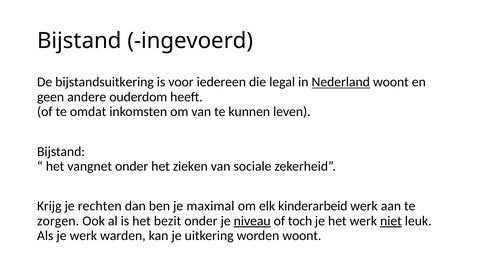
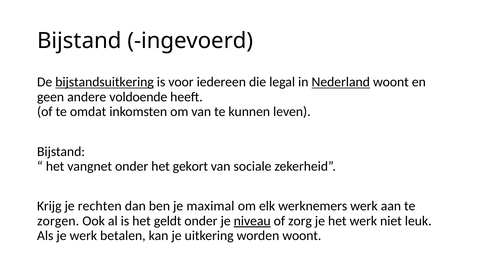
bijstandsuitkering underline: none -> present
ouderdom: ouderdom -> voldoende
zieken: zieken -> gekort
kinderarbeid: kinderarbeid -> werknemers
bezit: bezit -> geldt
toch: toch -> zorg
niet underline: present -> none
warden: warden -> betalen
